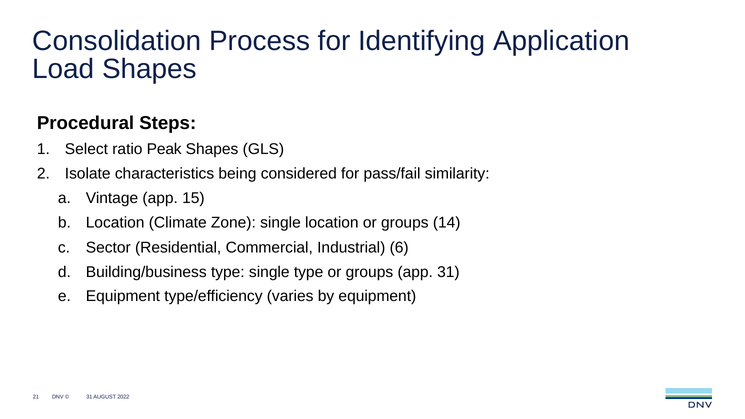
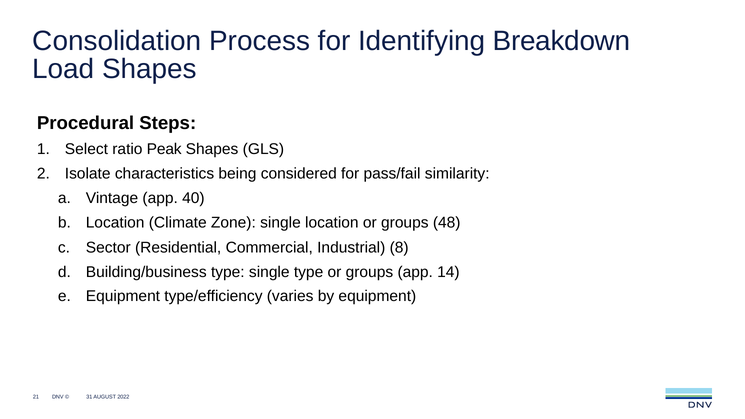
Application: Application -> Breakdown
15: 15 -> 40
14: 14 -> 48
6: 6 -> 8
app 31: 31 -> 14
